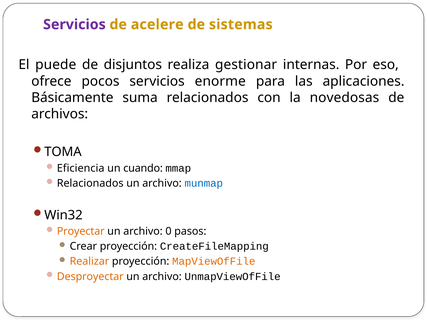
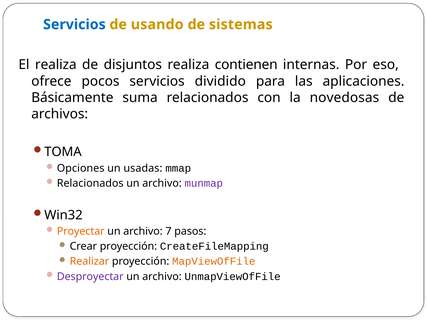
Servicios at (74, 24) colour: purple -> blue
acelere: acelere -> usando
El puede: puede -> realiza
gestionar: gestionar -> contienen
enorme: enorme -> dividido
Eficiencia: Eficiencia -> Opciones
cuando: cuando -> usadas
munmap colour: blue -> purple
0: 0 -> 7
Desproyectar colour: orange -> purple
